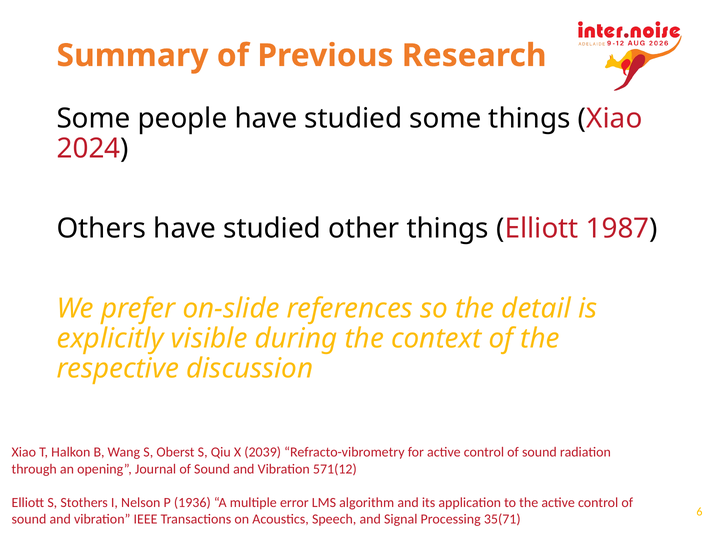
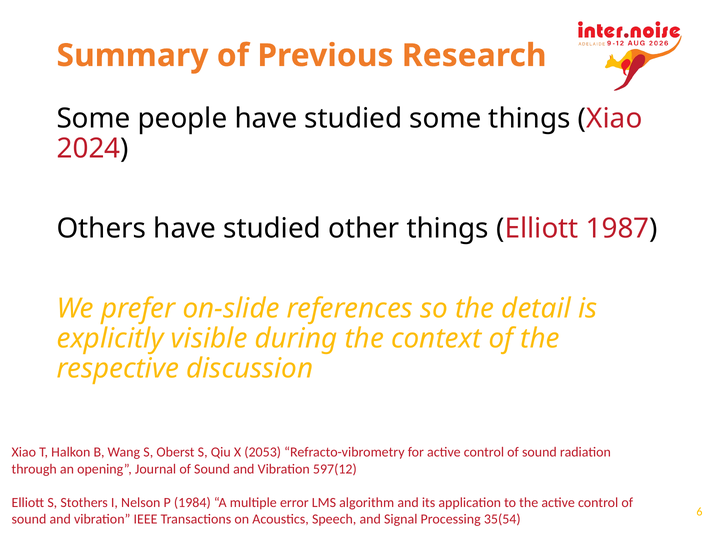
2039: 2039 -> 2053
571(12: 571(12 -> 597(12
1936: 1936 -> 1984
35(71: 35(71 -> 35(54
